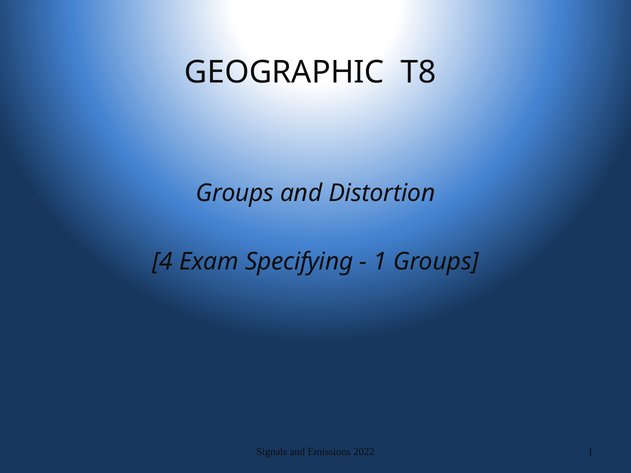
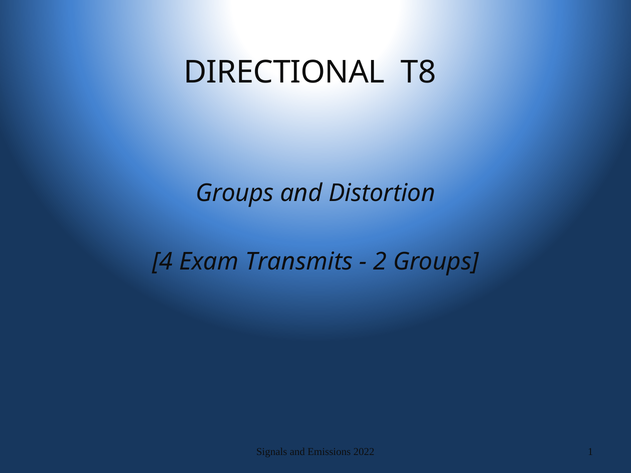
GEOGRAPHIC: GEOGRAPHIC -> DIRECTIONAL
Specifying: Specifying -> Transmits
1 at (380, 262): 1 -> 2
